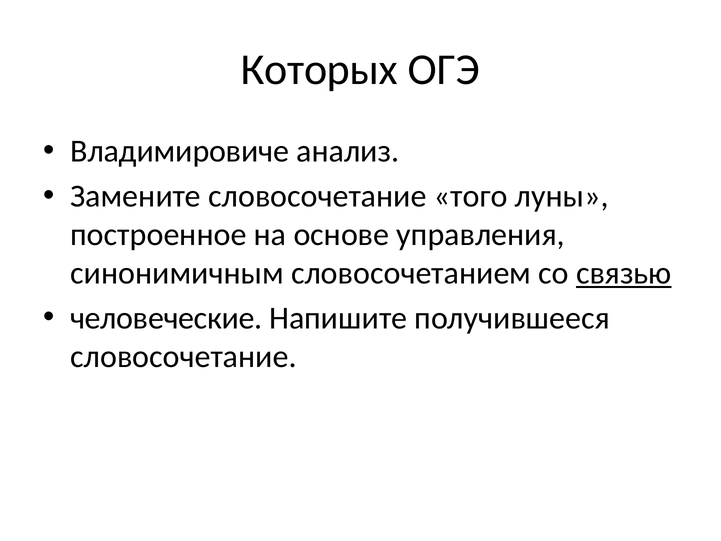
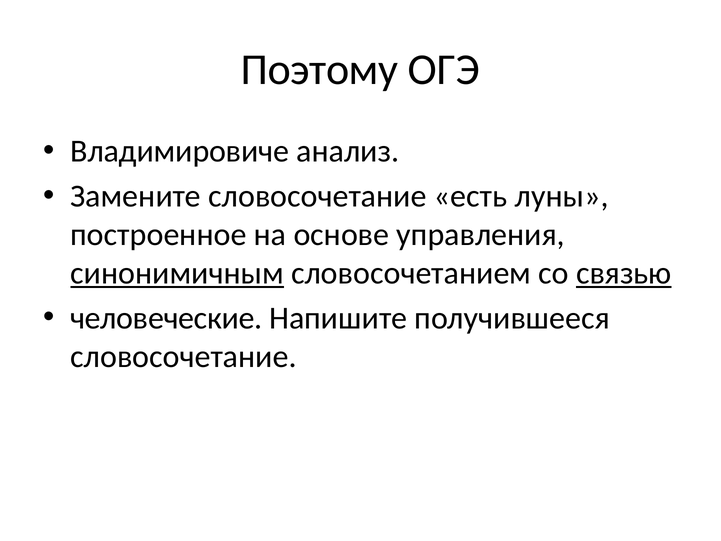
Которых: Которых -> Поэтому
того: того -> есть
синонимичным underline: none -> present
